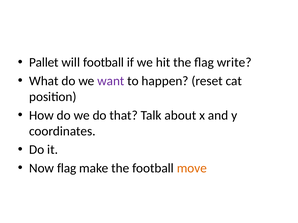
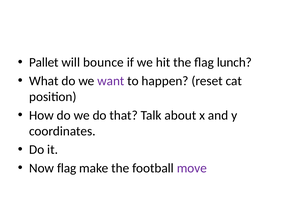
will football: football -> bounce
write: write -> lunch
move colour: orange -> purple
